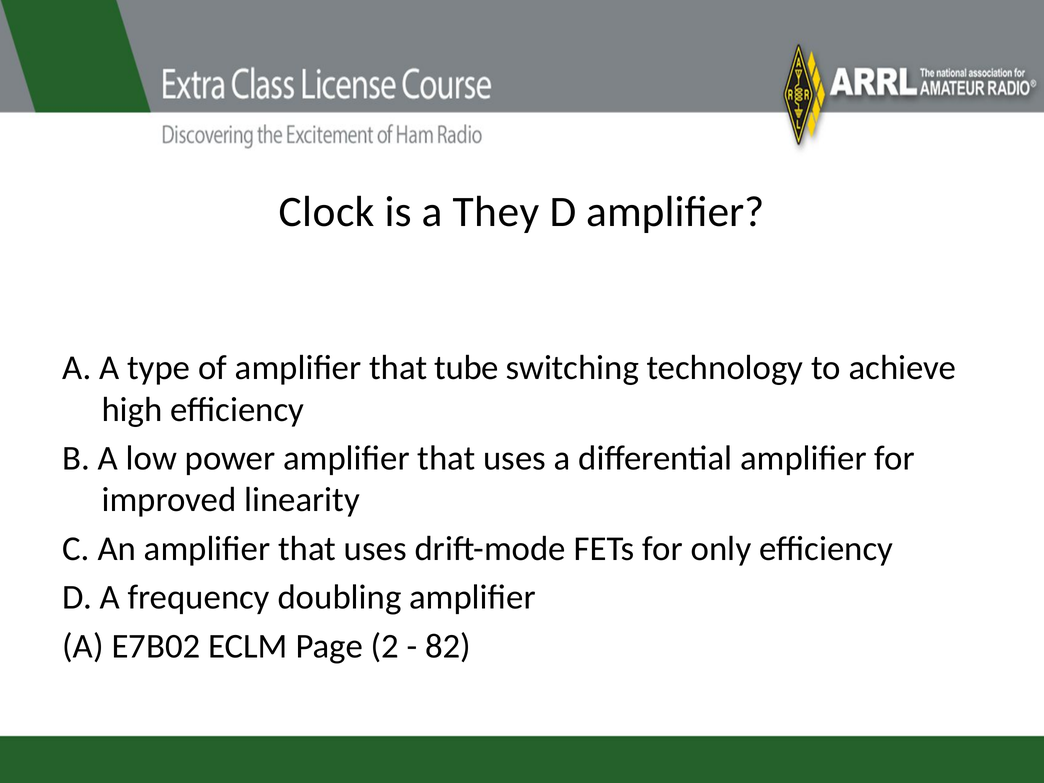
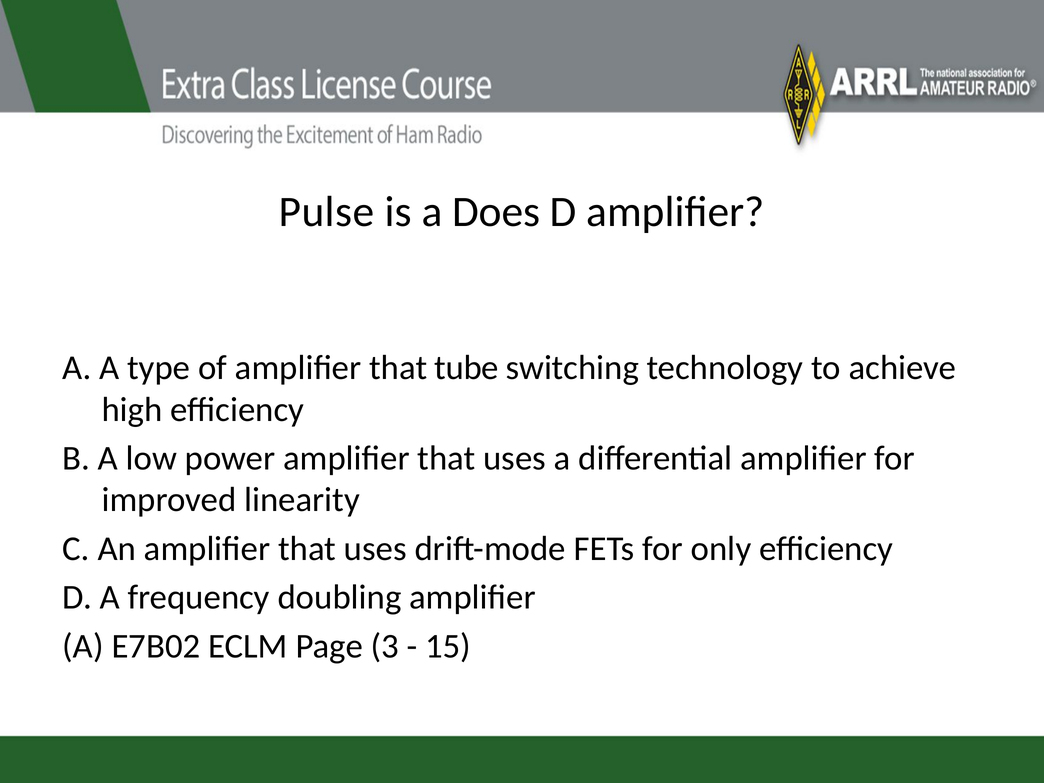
Clock: Clock -> Pulse
They: They -> Does
2: 2 -> 3
82: 82 -> 15
